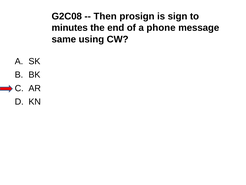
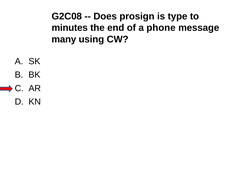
Then: Then -> Does
sign: sign -> type
same: same -> many
